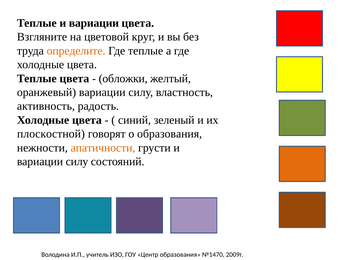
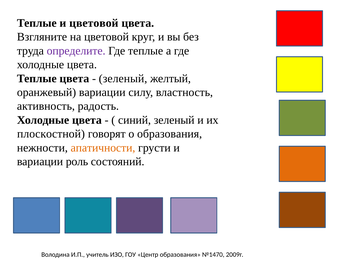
Теплые и вариации: вариации -> цветовой
определите colour: orange -> purple
обложки at (123, 79): обложки -> зеленый
силу at (77, 162): силу -> роль
